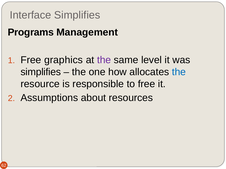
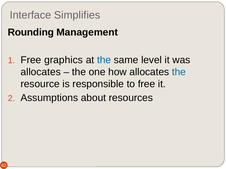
Programs: Programs -> Rounding
the at (104, 60) colour: purple -> blue
simplifies at (41, 72): simplifies -> allocates
